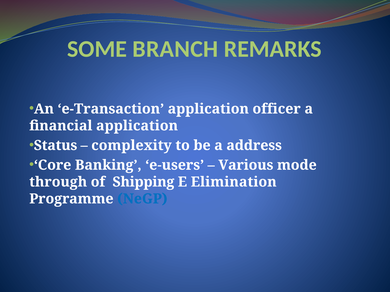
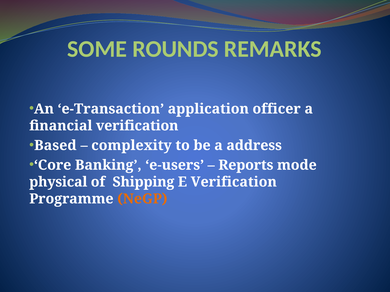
BRANCH: BRANCH -> ROUNDS
financial application: application -> verification
Status: Status -> Based
Various: Various -> Reports
through: through -> physical
E Elimination: Elimination -> Verification
NeGP colour: blue -> orange
